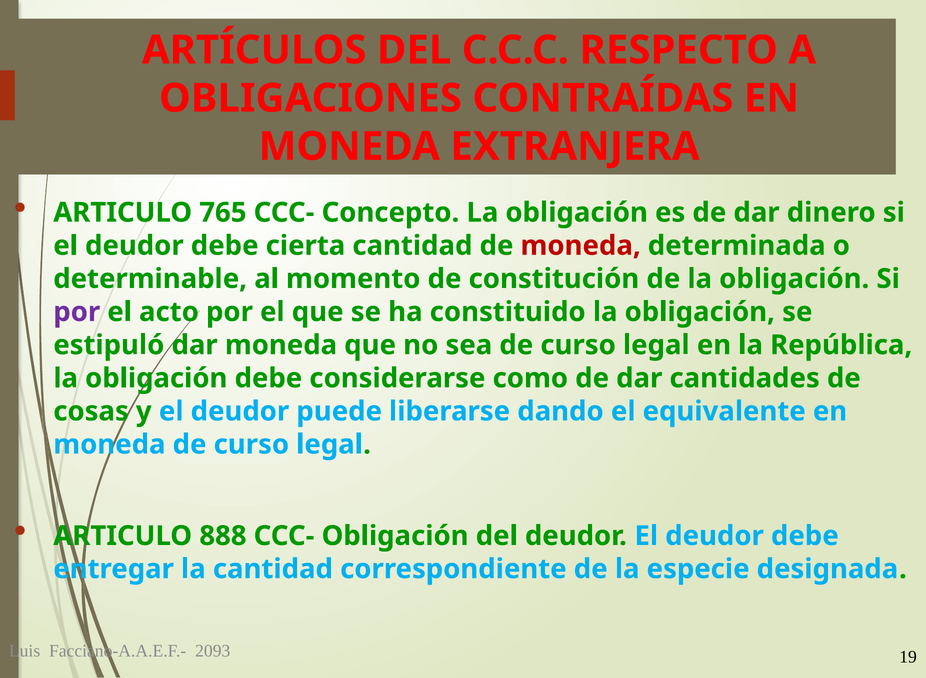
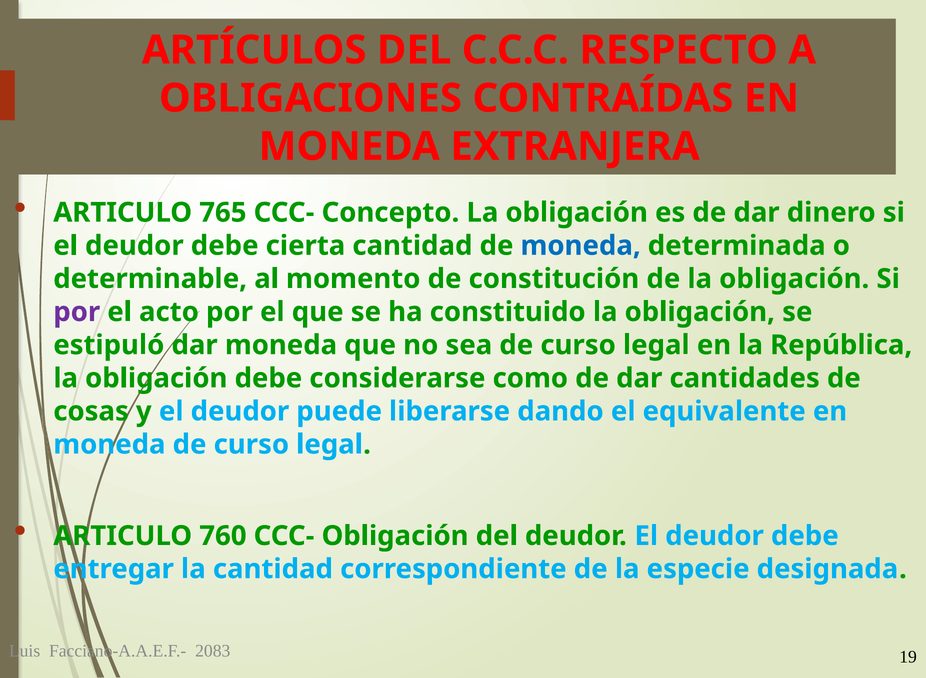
moneda at (581, 246) colour: red -> blue
888: 888 -> 760
2093: 2093 -> 2083
